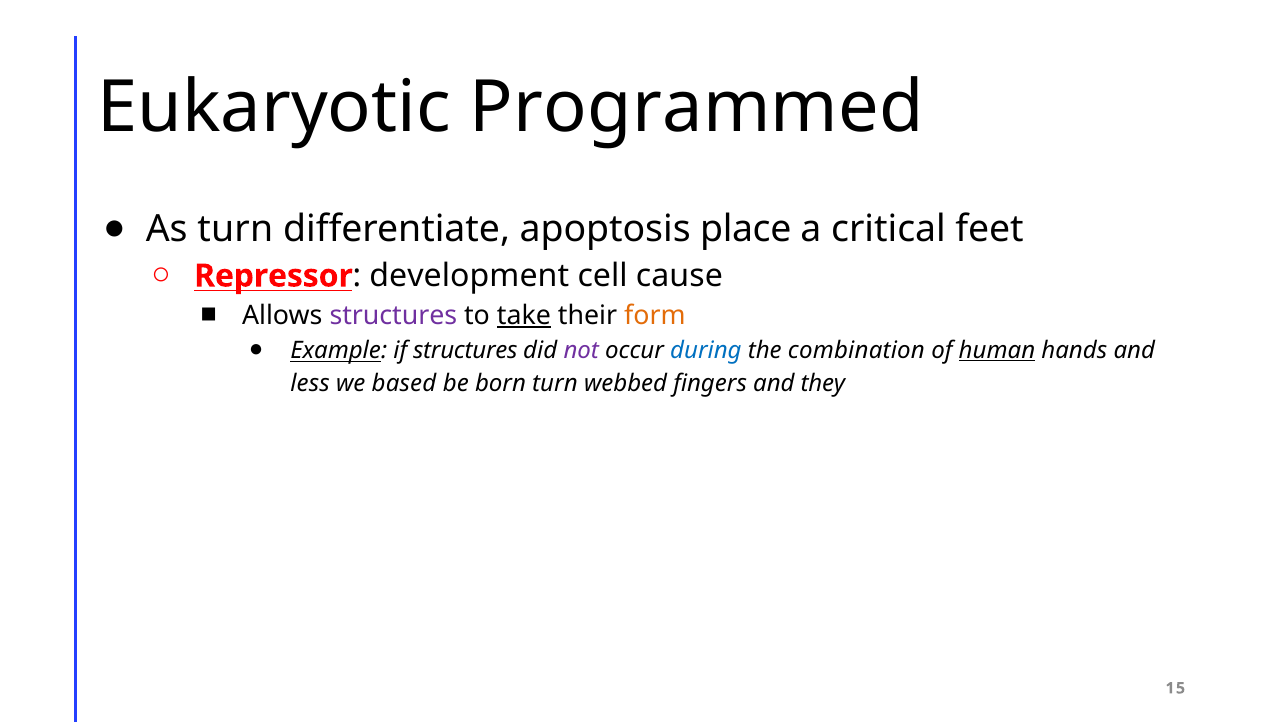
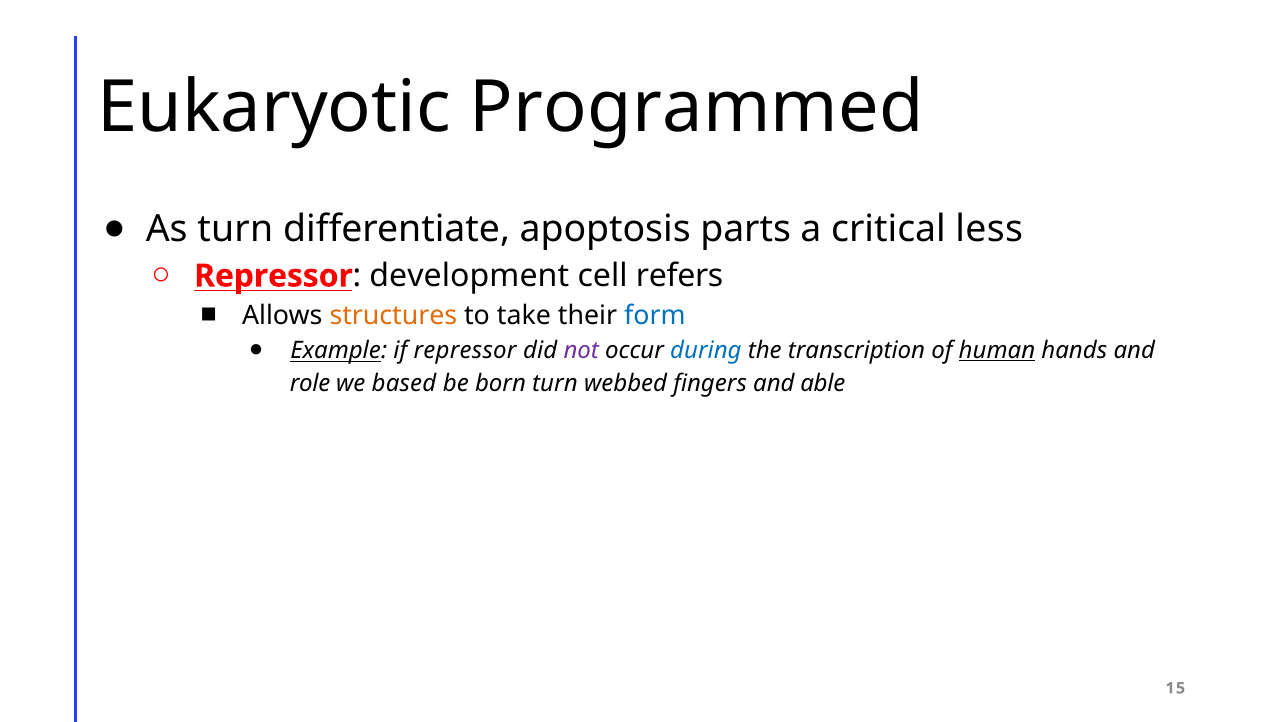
place: place -> parts
feet: feet -> less
cause: cause -> refers
structures at (393, 316) colour: purple -> orange
take underline: present -> none
form colour: orange -> blue
if structures: structures -> repressor
combination: combination -> transcription
less: less -> role
they: they -> able
